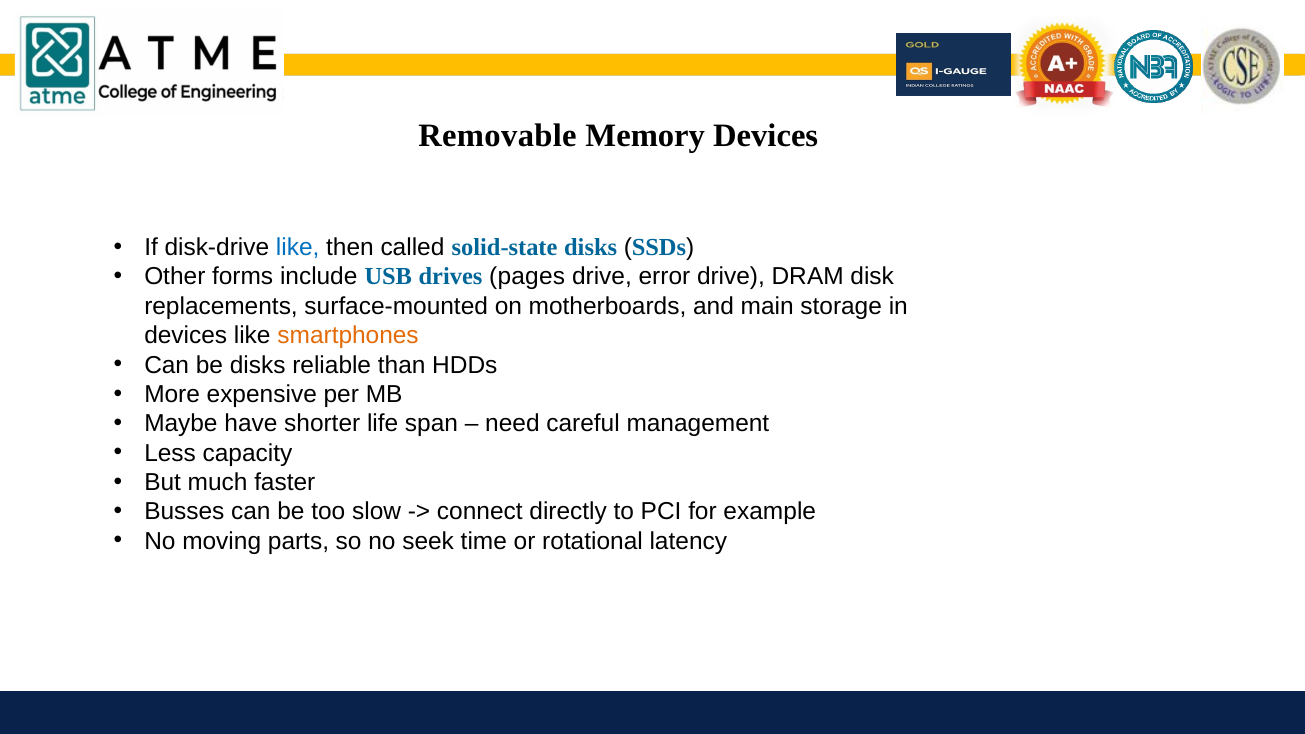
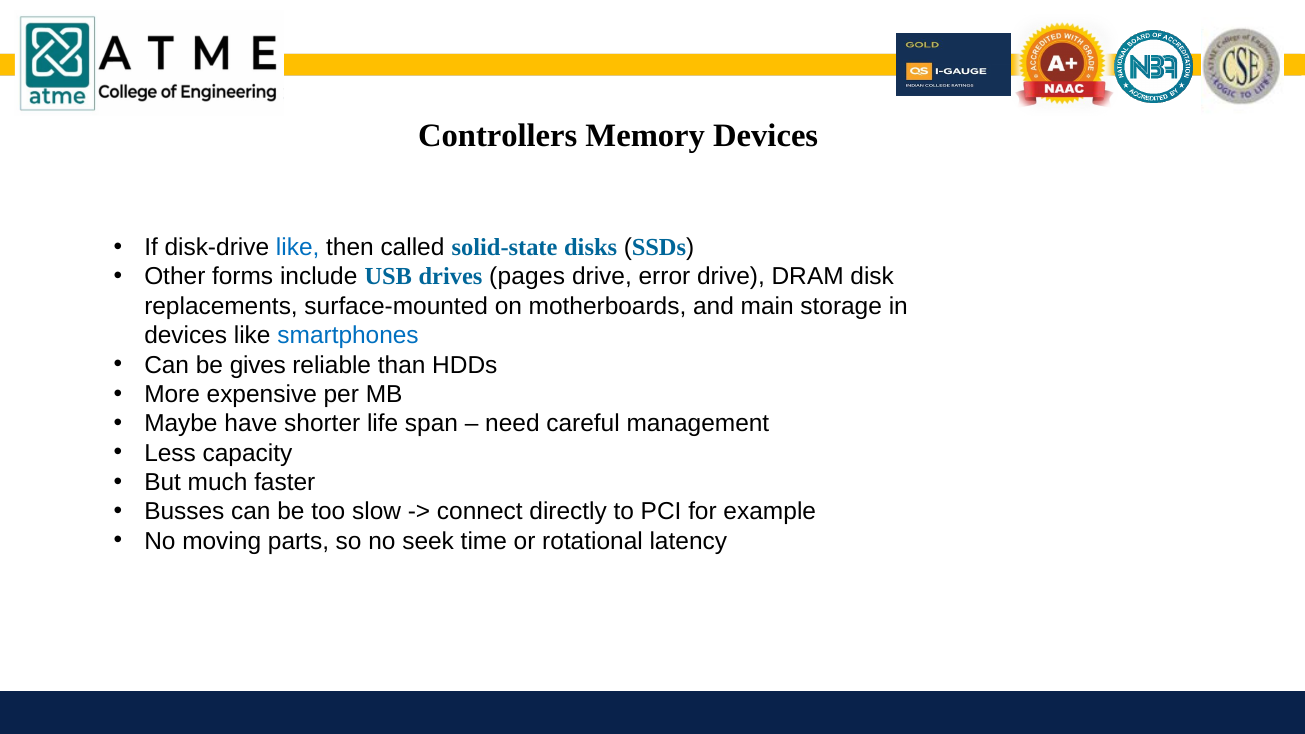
Removable: Removable -> Controllers
smartphones colour: orange -> blue
be disks: disks -> gives
